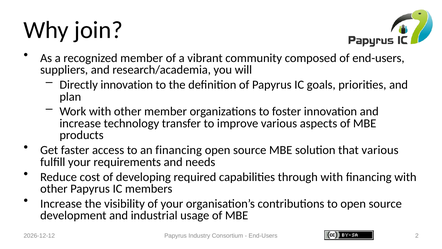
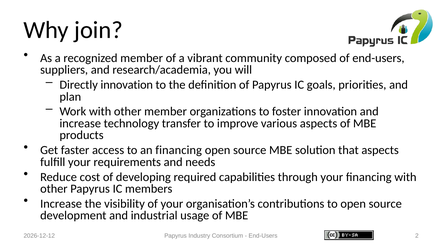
that various: various -> aspects
through with: with -> your
